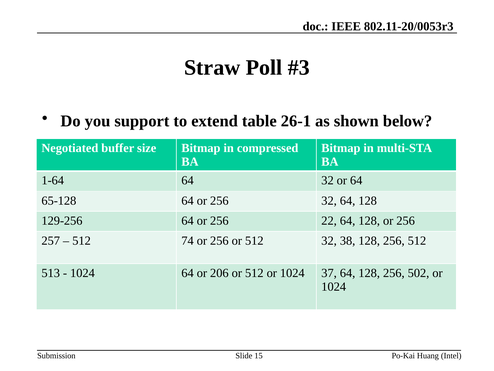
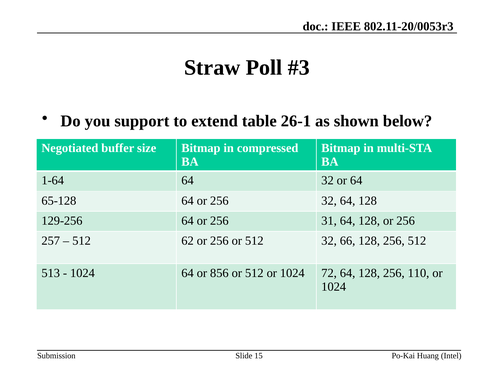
22: 22 -> 31
74: 74 -> 62
38: 38 -> 66
206: 206 -> 856
37: 37 -> 72
502: 502 -> 110
